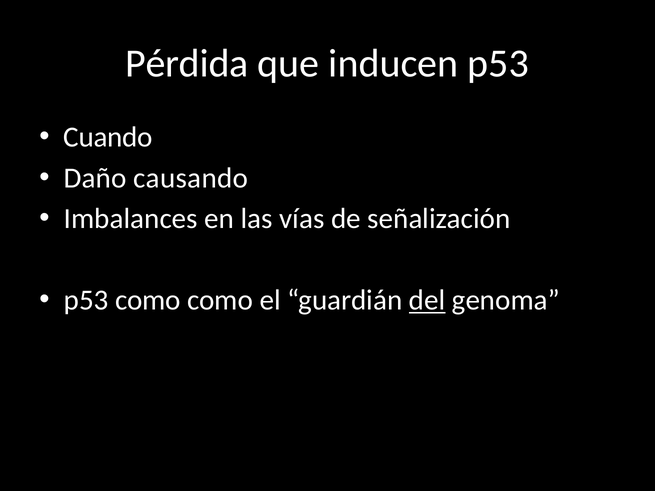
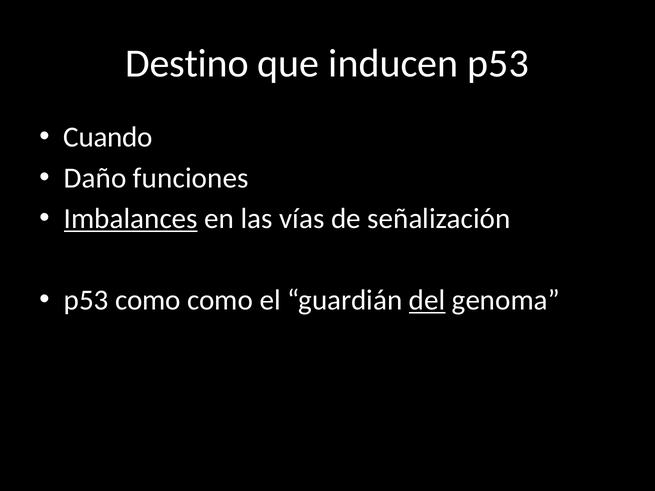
Pérdida: Pérdida -> Destino
causando: causando -> funciones
Imbalances underline: none -> present
